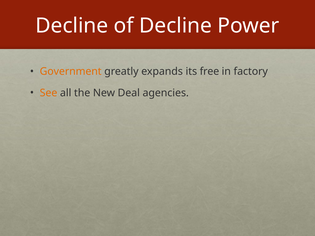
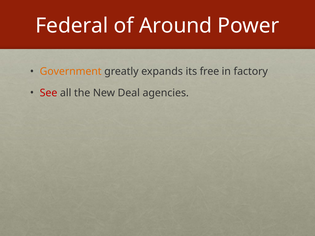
Decline at (72, 26): Decline -> Federal
of Decline: Decline -> Around
See colour: orange -> red
